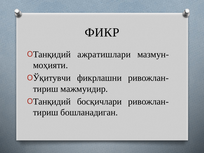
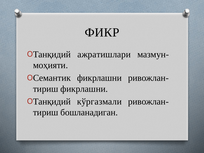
Ўқитувчи: Ўқитувчи -> Семантик
мажмуидир at (84, 89): мажмуидир -> фикрлашни
босқичлари: босқичлари -> кўргазмали
